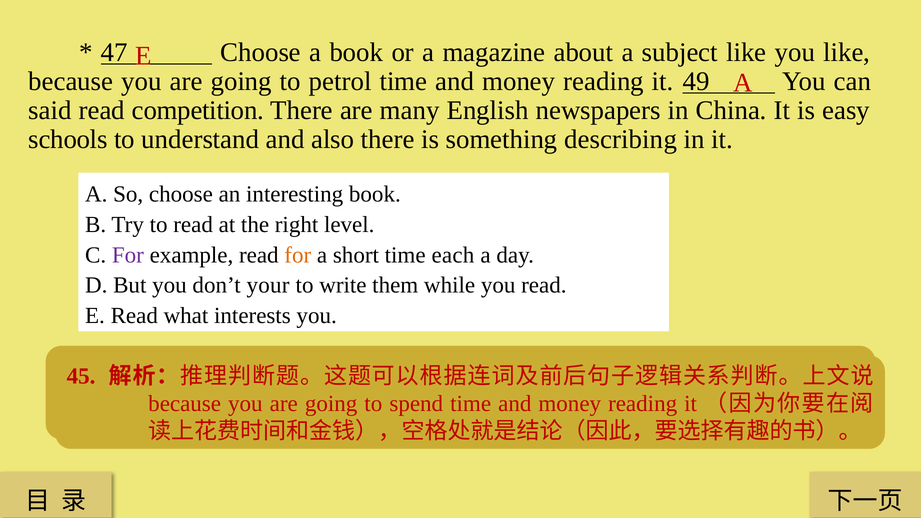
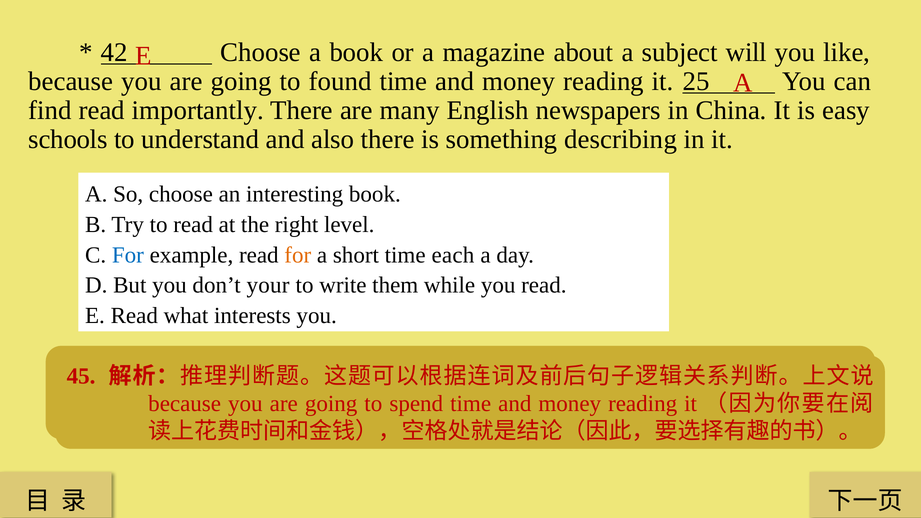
47: 47 -> 42
subject like: like -> will
petrol: petrol -> found
49: 49 -> 25
said: said -> find
competition: competition -> importantly
For at (128, 255) colour: purple -> blue
